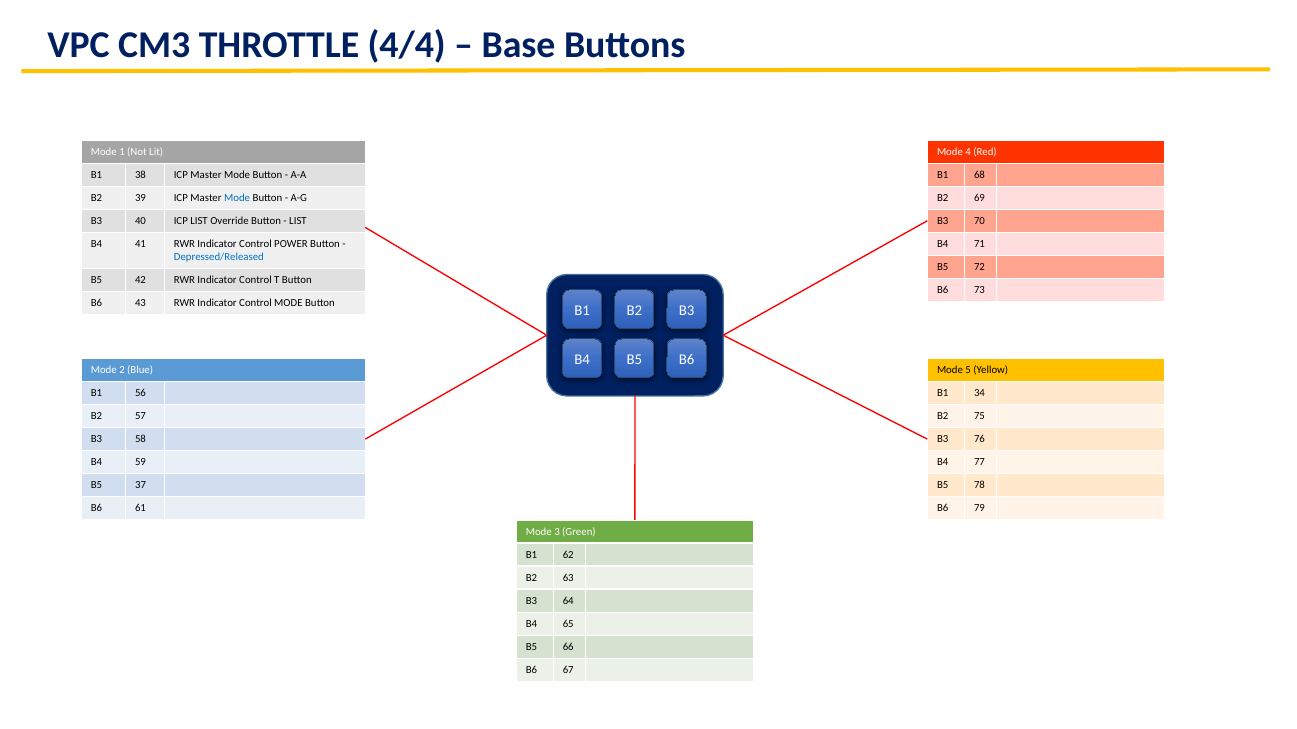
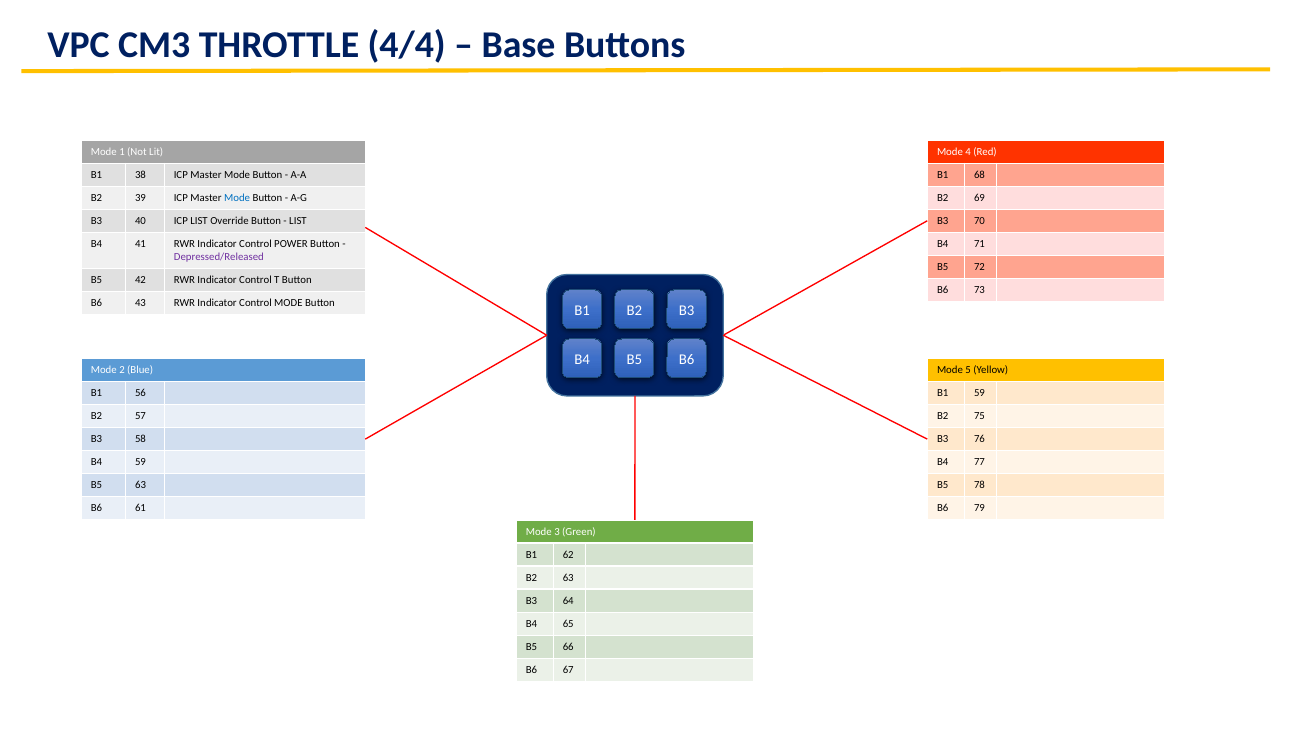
Depressed/Released colour: blue -> purple
B1 34: 34 -> 59
B5 37: 37 -> 63
